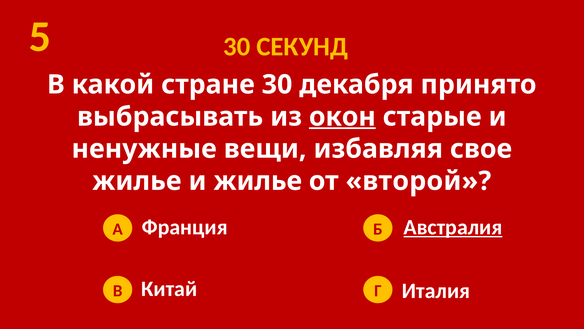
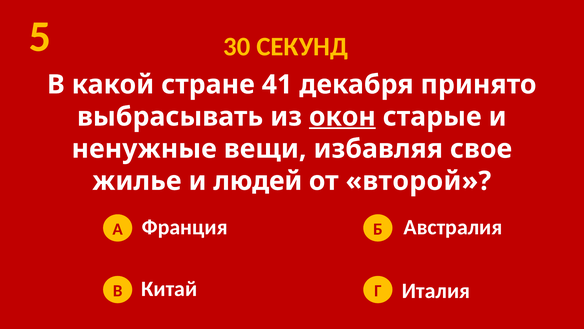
стране 30: 30 -> 41
и жилье: жилье -> людей
Австралия underline: present -> none
